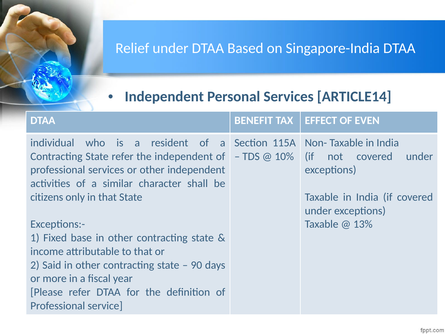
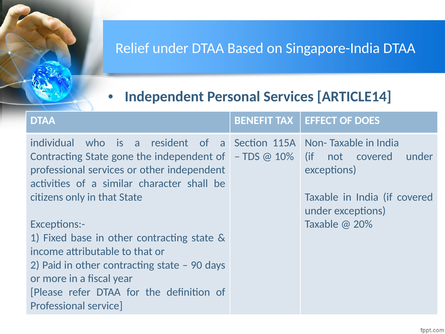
EVEN: EVEN -> DOES
State refer: refer -> gone
13%: 13% -> 20%
Said: Said -> Paid
